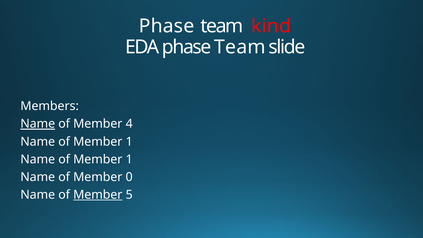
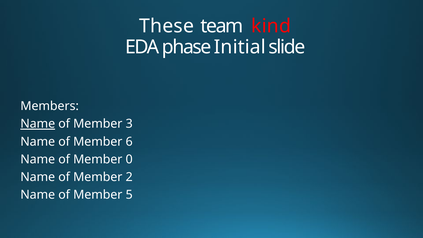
Phase at (167, 26): Phase -> These
EDA phase Team: Team -> Initial
4: 4 -> 3
1 at (129, 142): 1 -> 6
1 at (129, 159): 1 -> 0
0: 0 -> 2
Member at (98, 195) underline: present -> none
